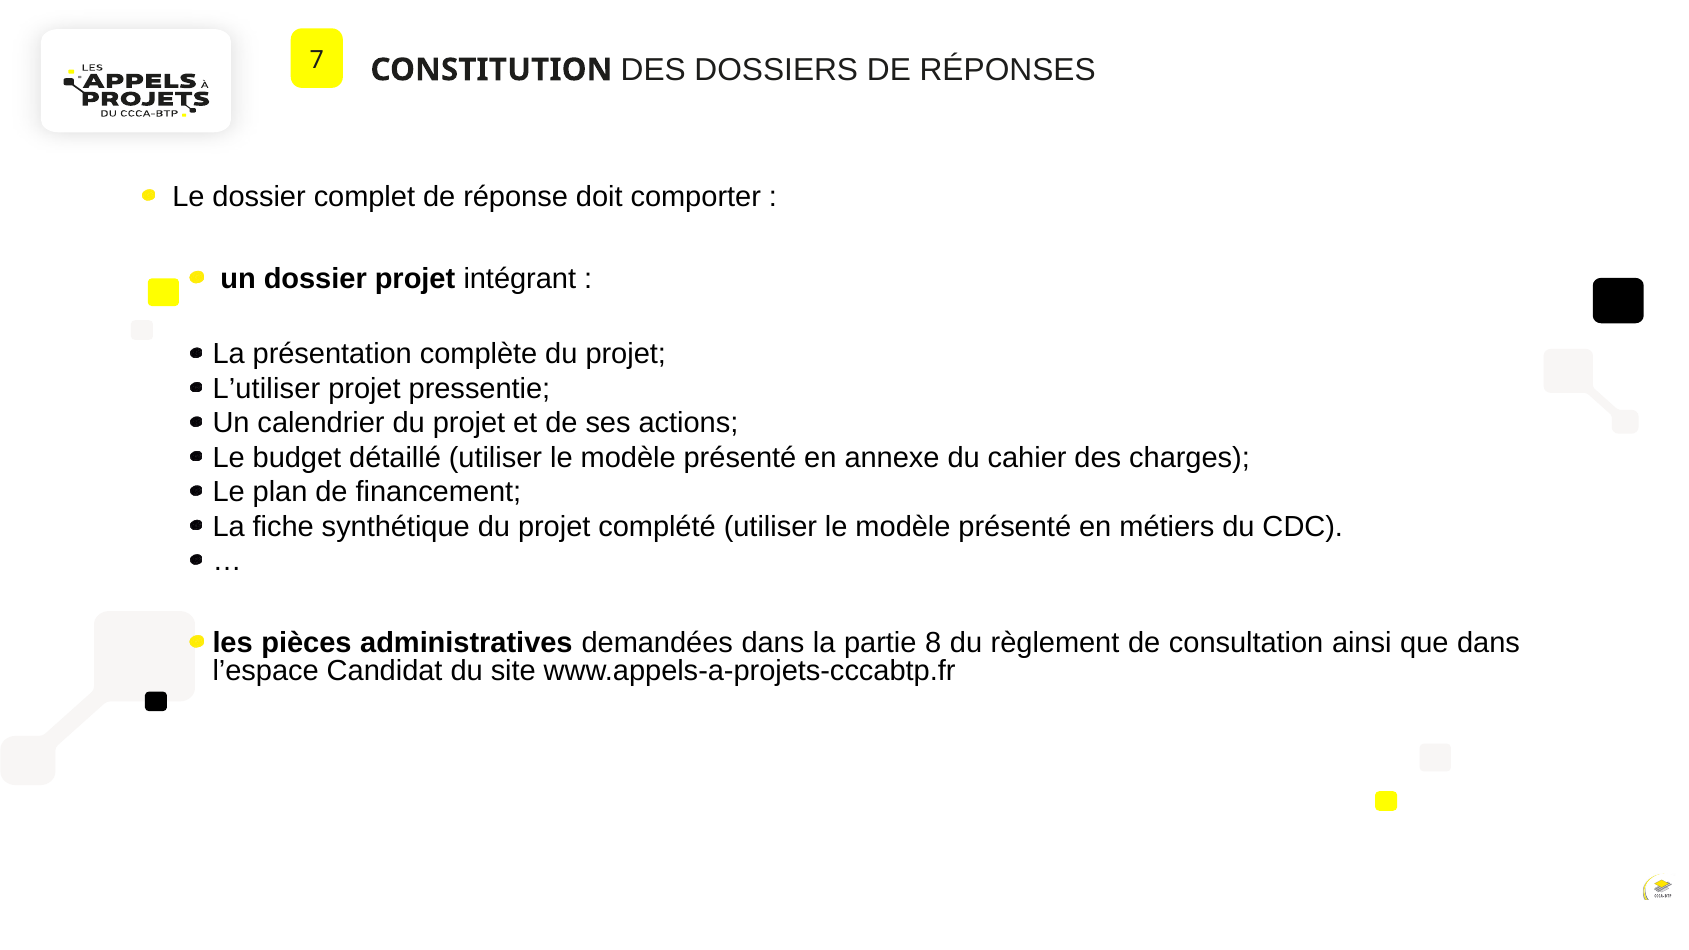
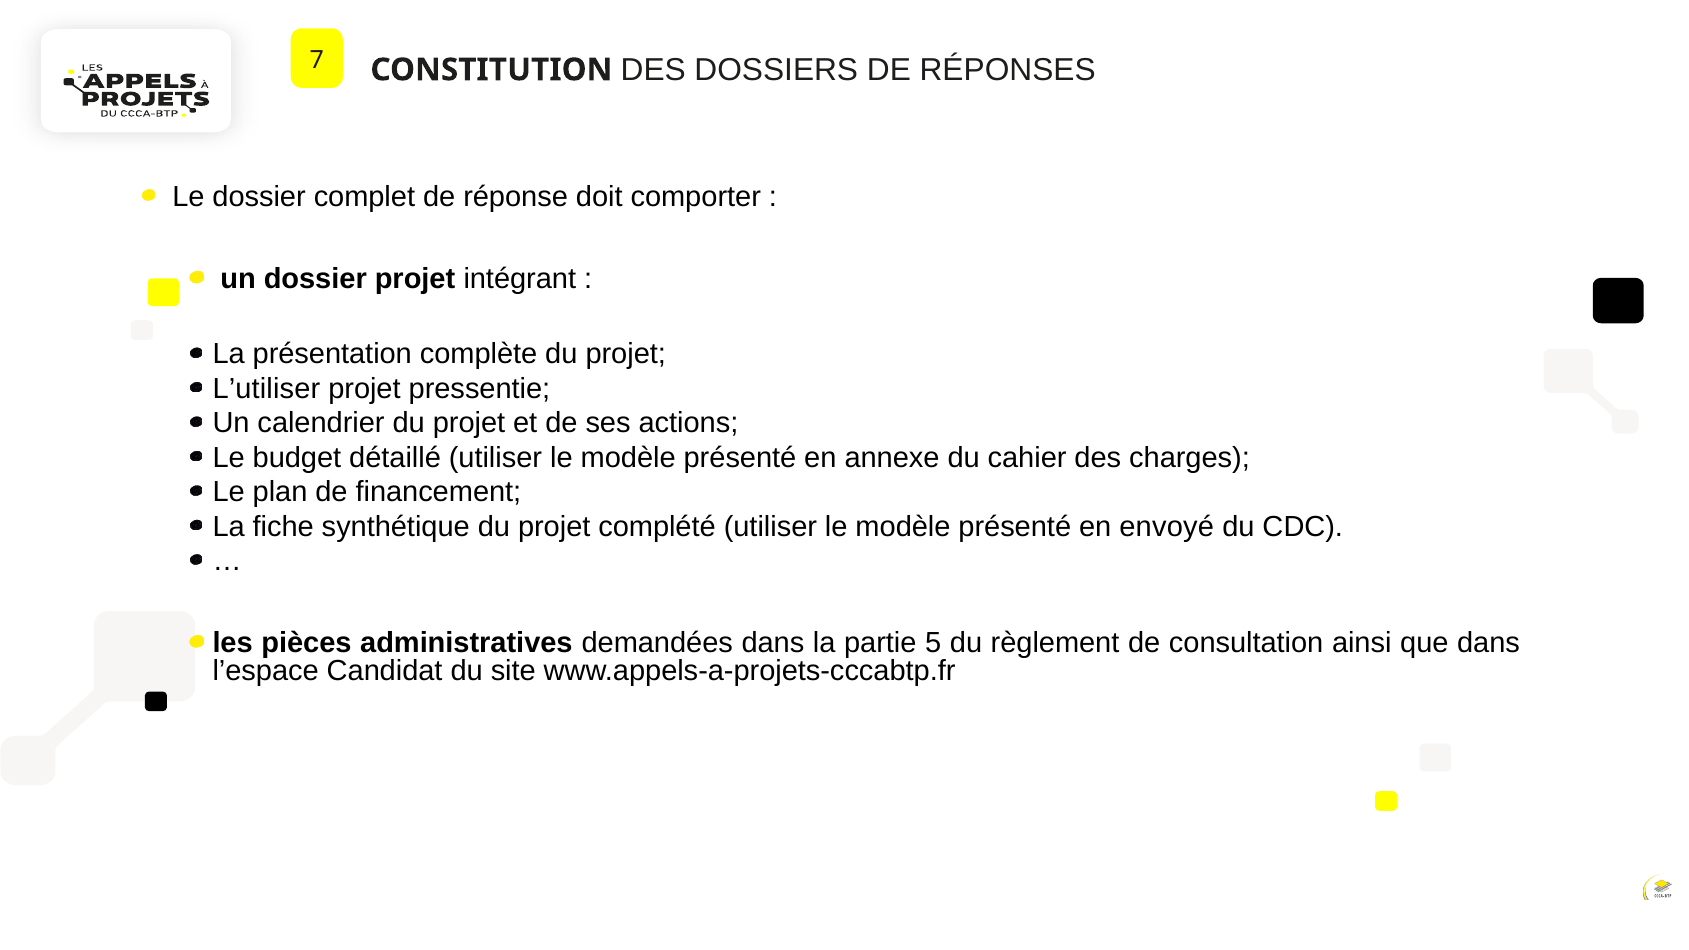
métiers: métiers -> envoyé
8: 8 -> 5
